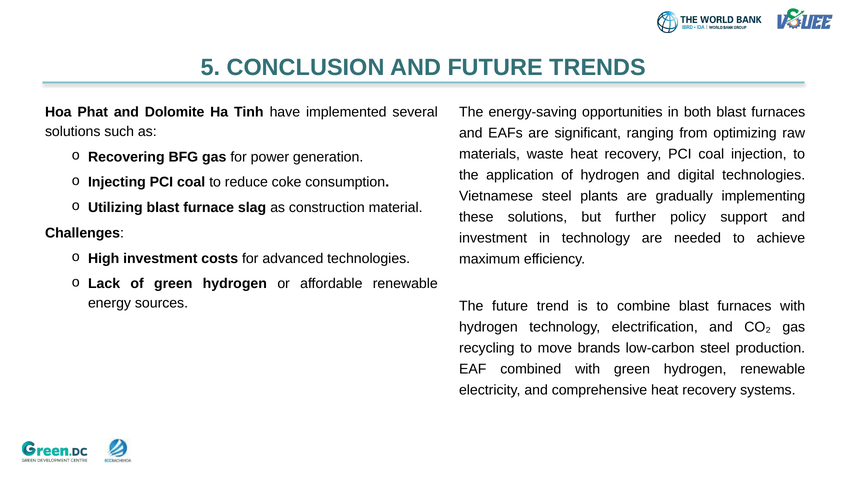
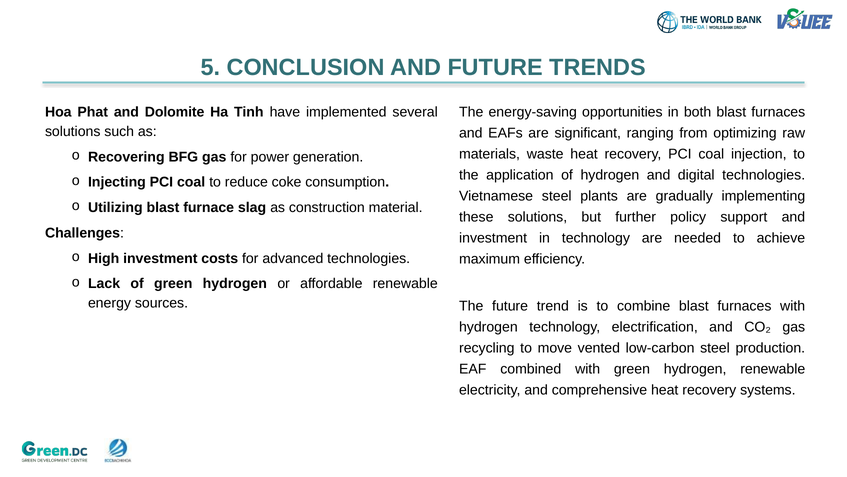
brands: brands -> vented
